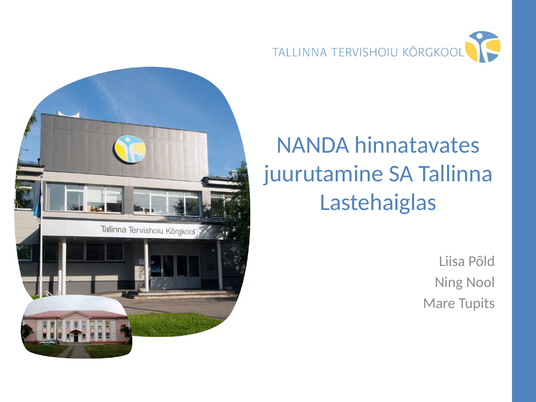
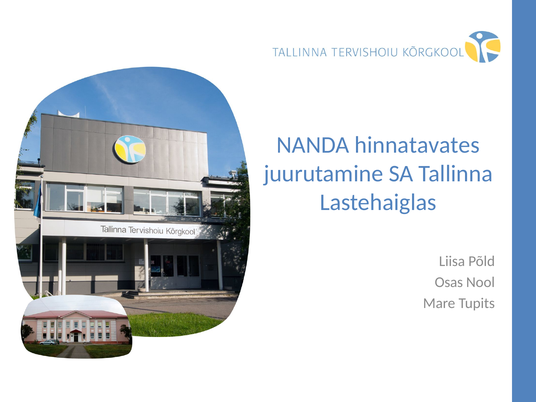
Ning: Ning -> Osas
